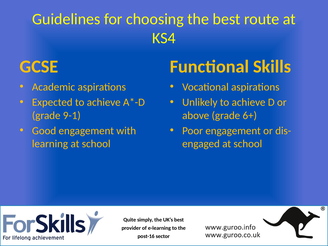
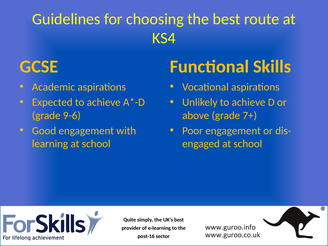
9-1: 9-1 -> 9-6
6+: 6+ -> 7+
